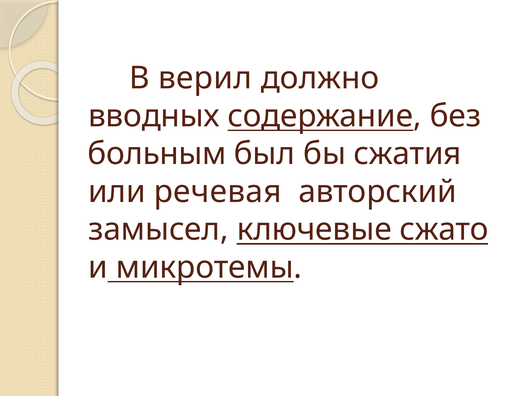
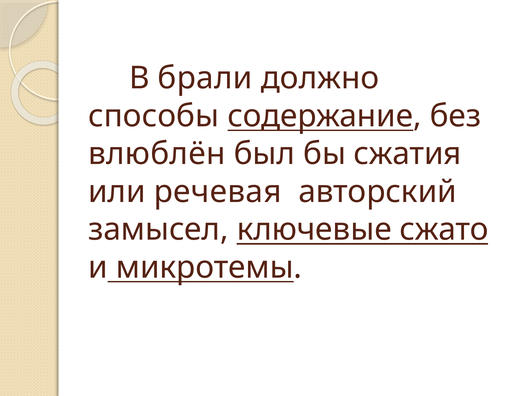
верил: верил -> брали
вводных: вводных -> способы
больным: больным -> влюблён
